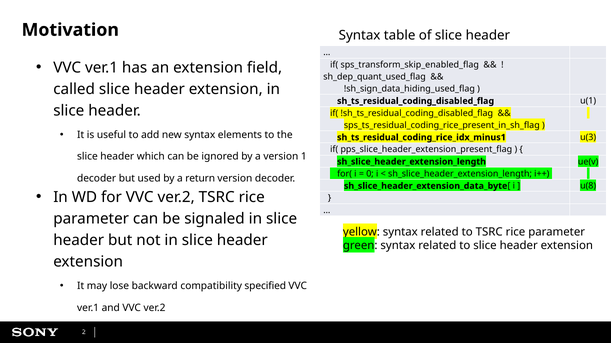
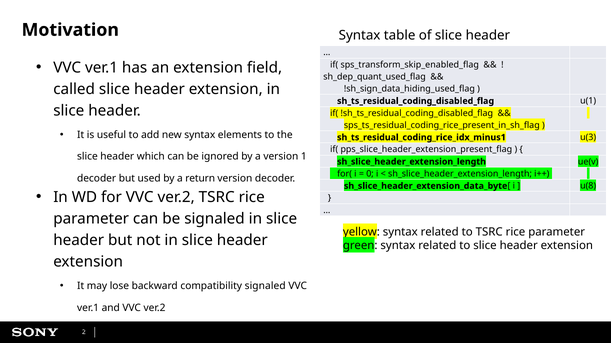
compatibility specified: specified -> signaled
